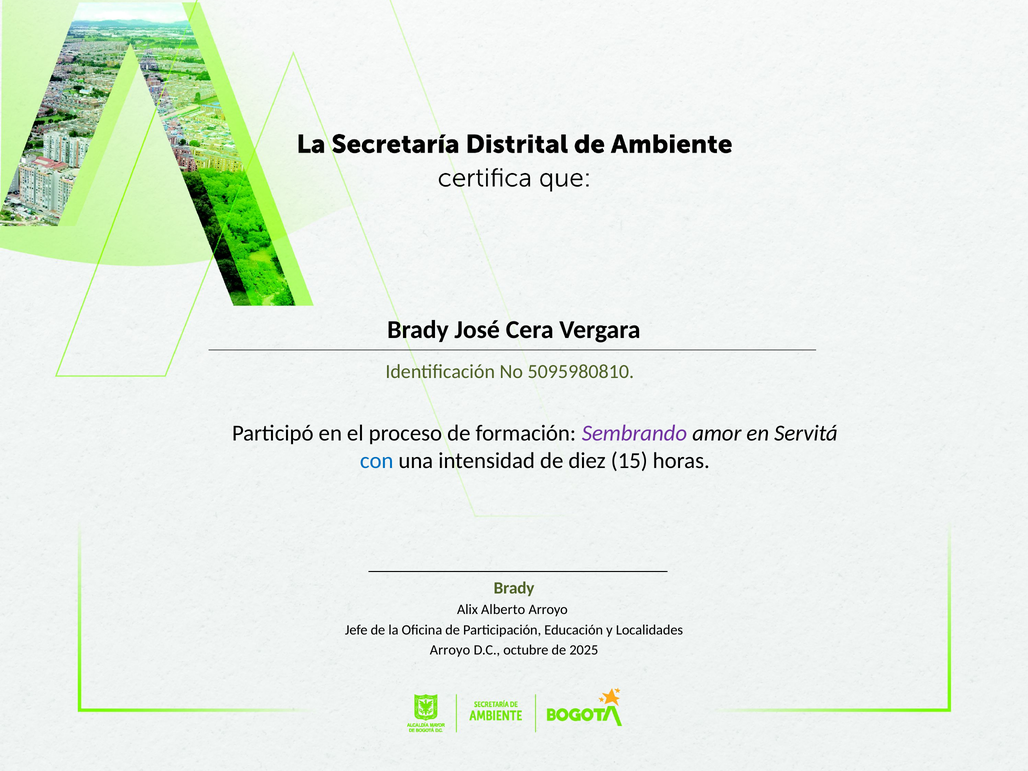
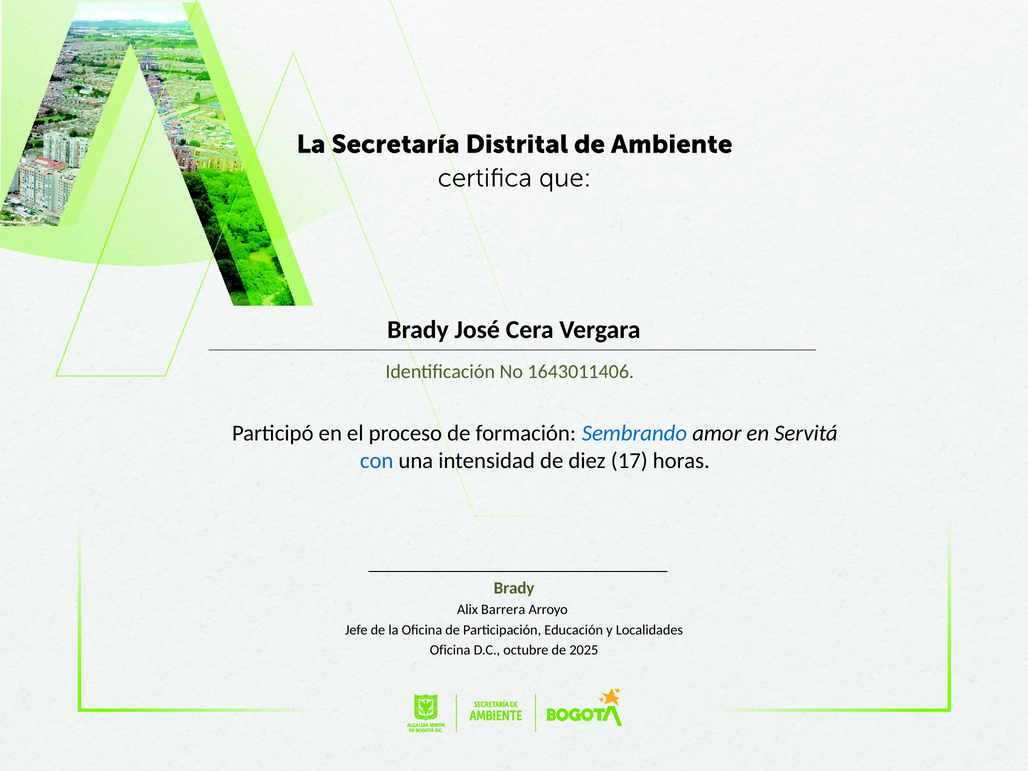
5095980810: 5095980810 -> 1643011406
Sembrando colour: purple -> blue
15: 15 -> 17
Alberto: Alberto -> Barrera
Arroyo at (450, 650): Arroyo -> Oficina
